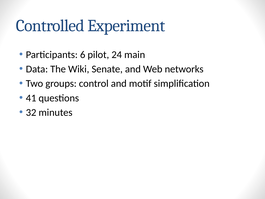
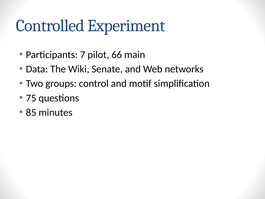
6: 6 -> 7
24: 24 -> 66
41: 41 -> 75
32: 32 -> 85
